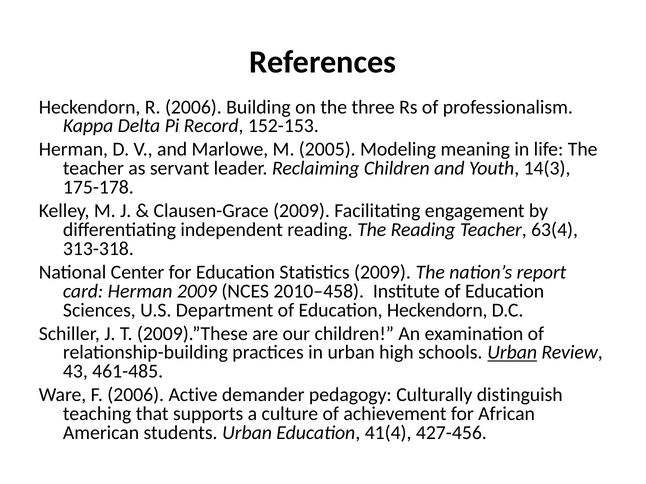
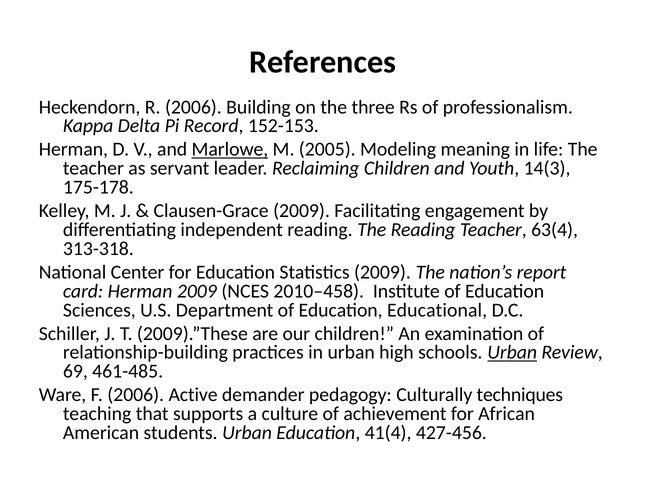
Marlowe underline: none -> present
Education Heckendorn: Heckendorn -> Educational
43: 43 -> 69
distinguish: distinguish -> techniques
